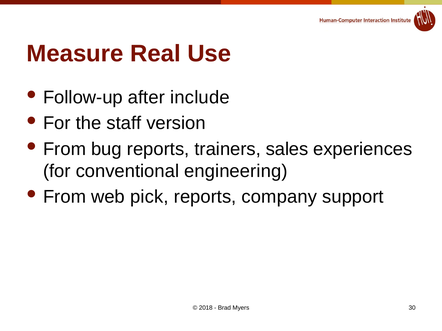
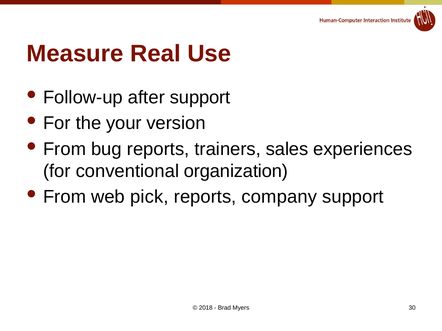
after include: include -> support
staff: staff -> your
engineering: engineering -> organization
